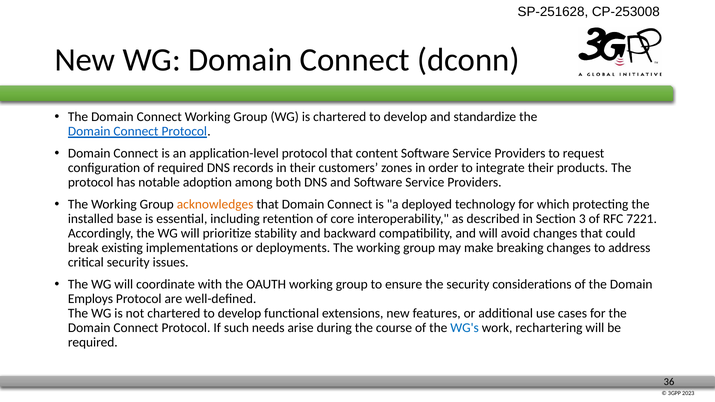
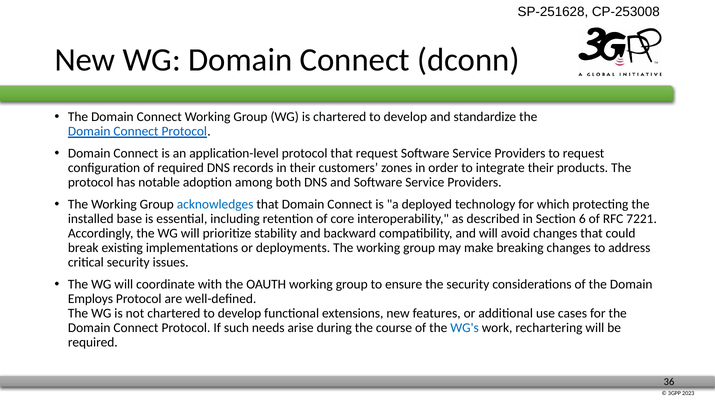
that content: content -> request
acknowledges colour: orange -> blue
3: 3 -> 6
